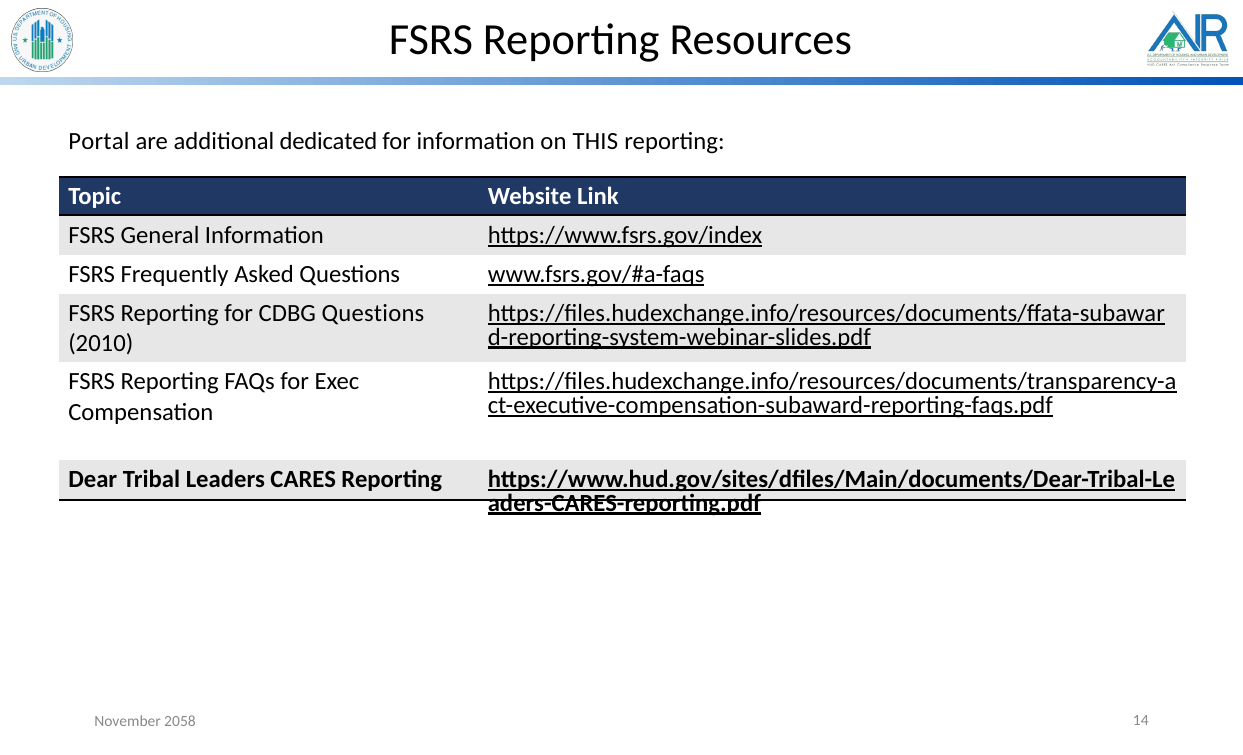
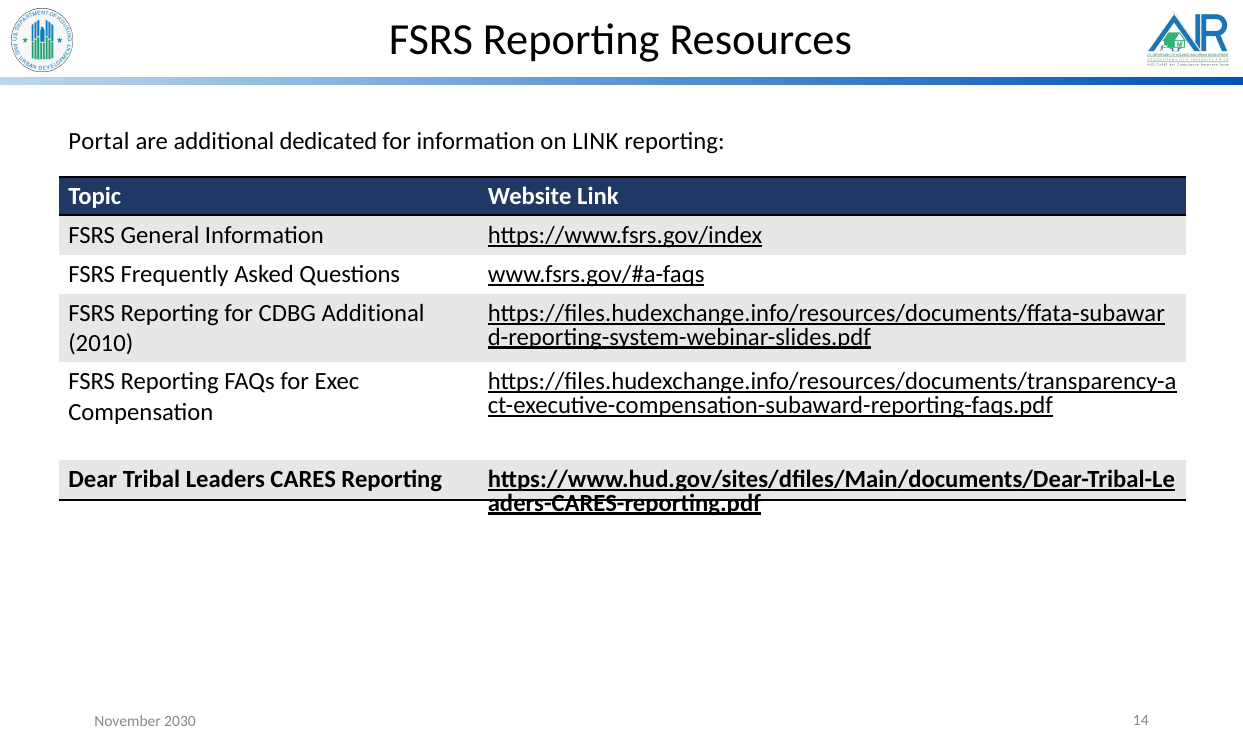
on THIS: THIS -> LINK
CDBG Questions: Questions -> Additional
2058: 2058 -> 2030
